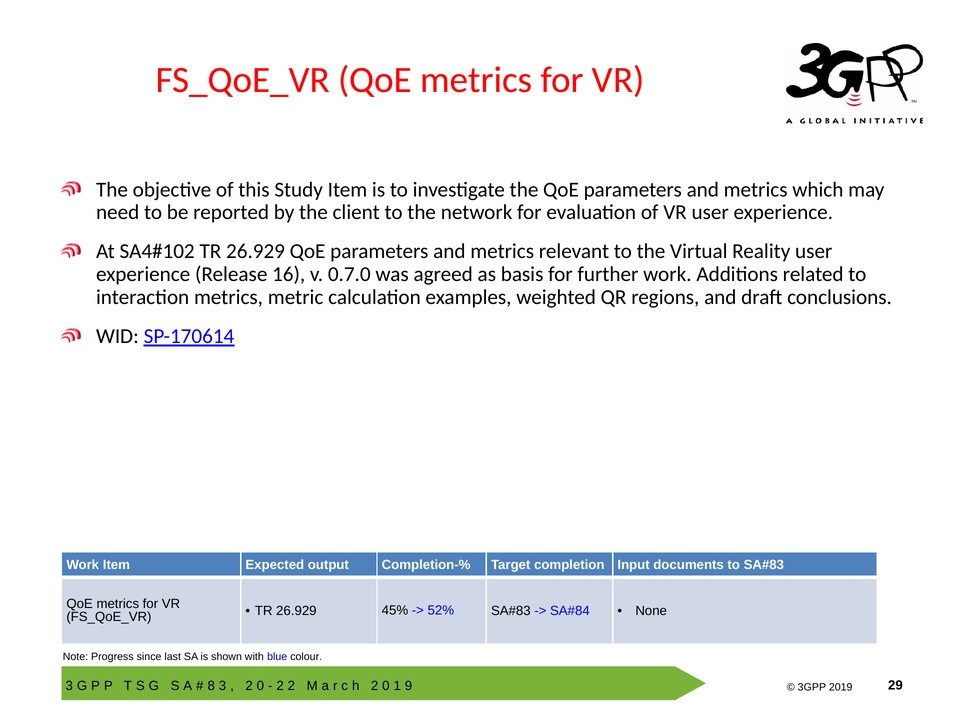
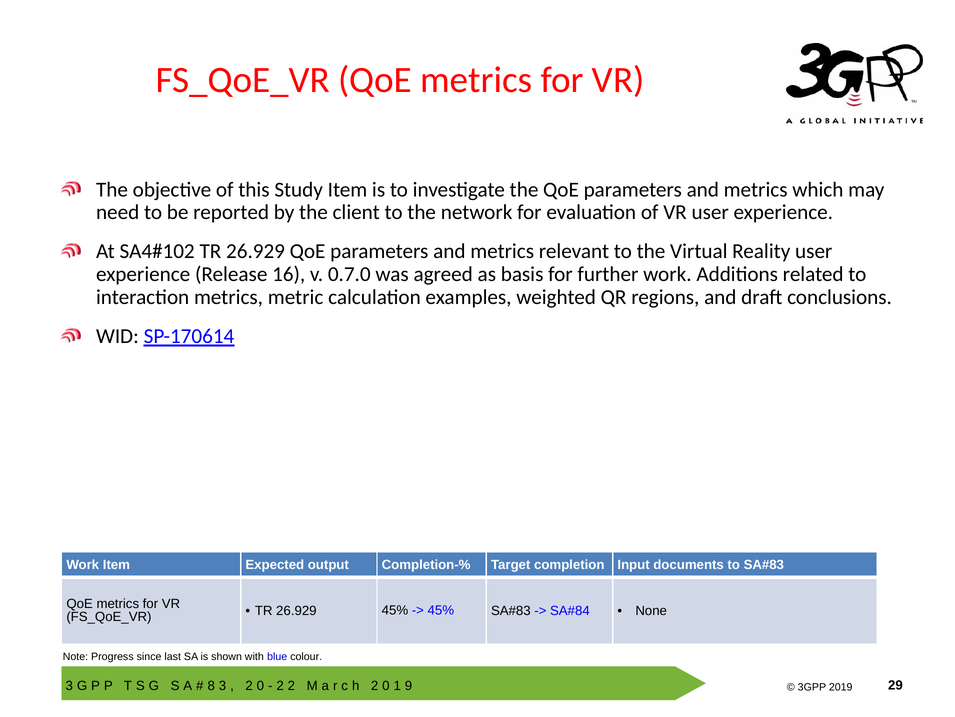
52% at (441, 610): 52% -> 45%
